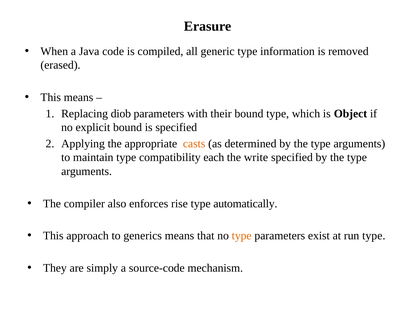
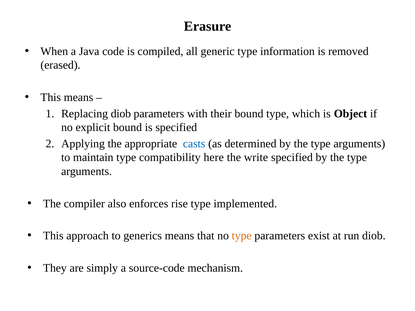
casts colour: orange -> blue
each: each -> here
automatically: automatically -> implemented
run type: type -> diob
